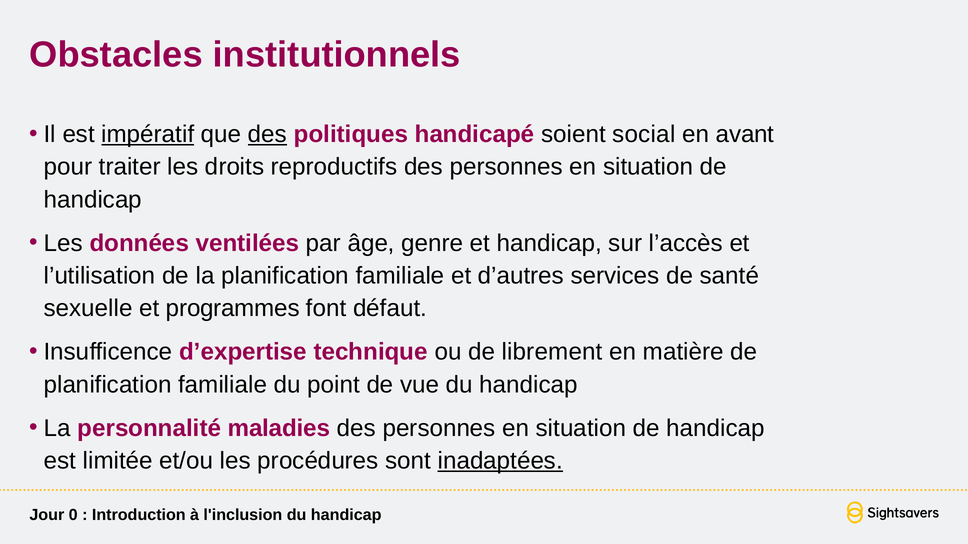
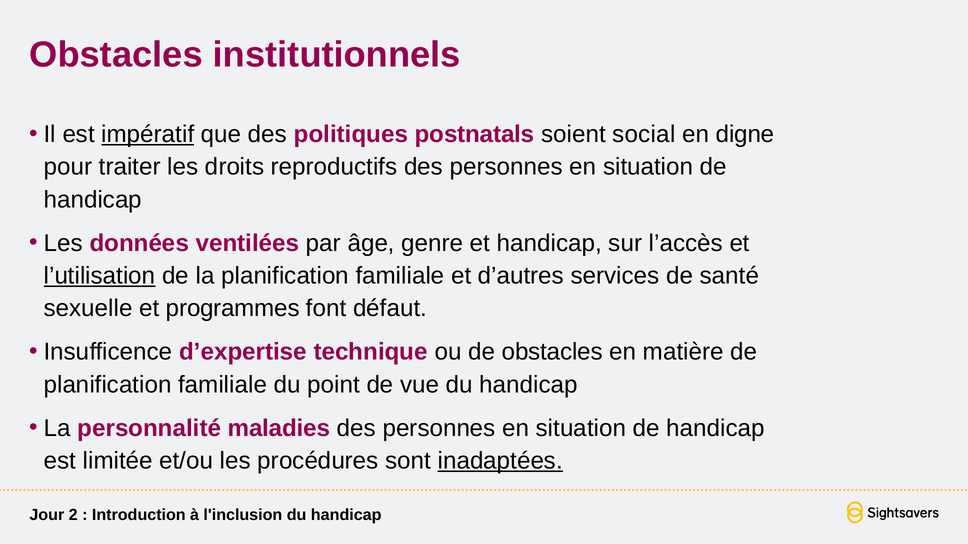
des at (268, 134) underline: present -> none
handicapé: handicapé -> postnatals
avant: avant -> digne
l’utilisation underline: none -> present
de librement: librement -> obstacles
0: 0 -> 2
